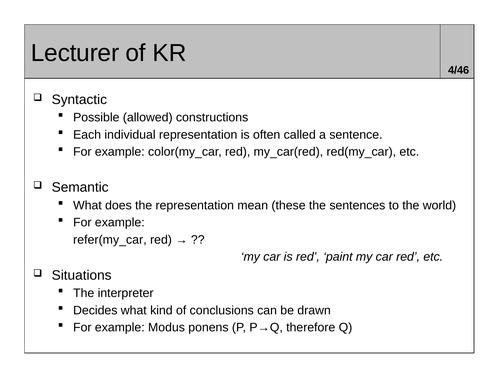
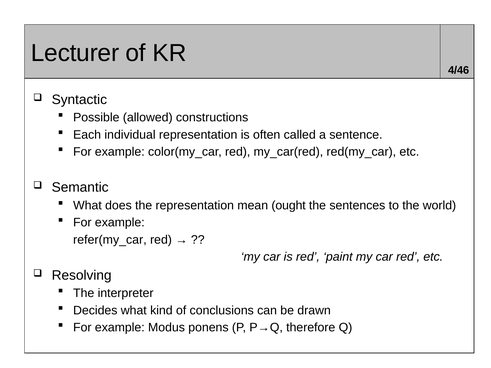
these: these -> ought
Situations: Situations -> Resolving
